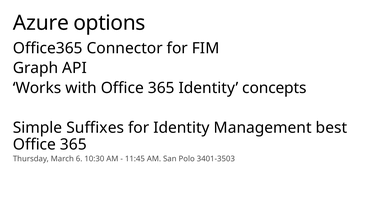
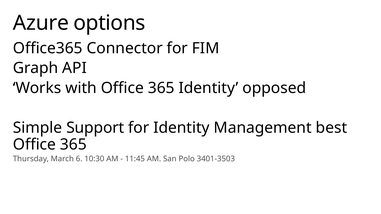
concepts: concepts -> opposed
Suffixes: Suffixes -> Support
